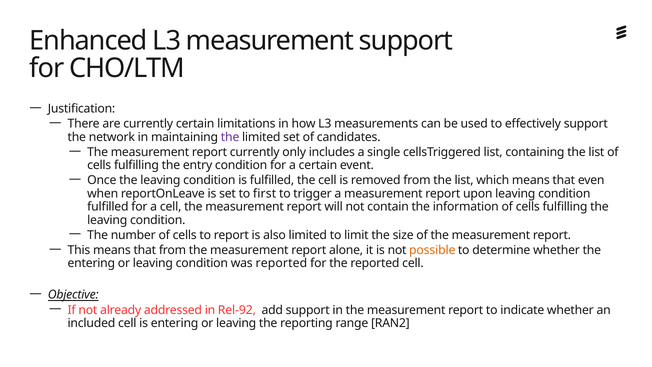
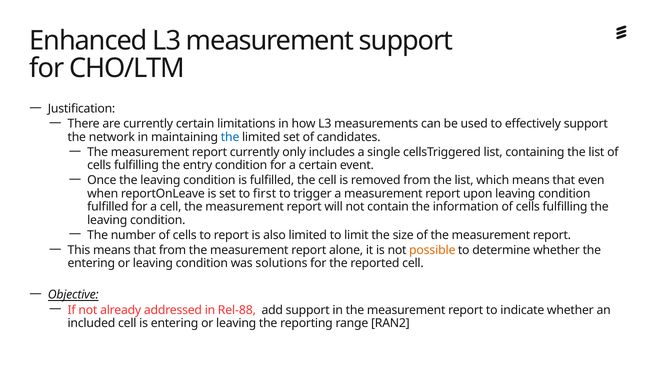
the at (230, 137) colour: purple -> blue
was reported: reported -> solutions
Rel-92: Rel-92 -> Rel-88
